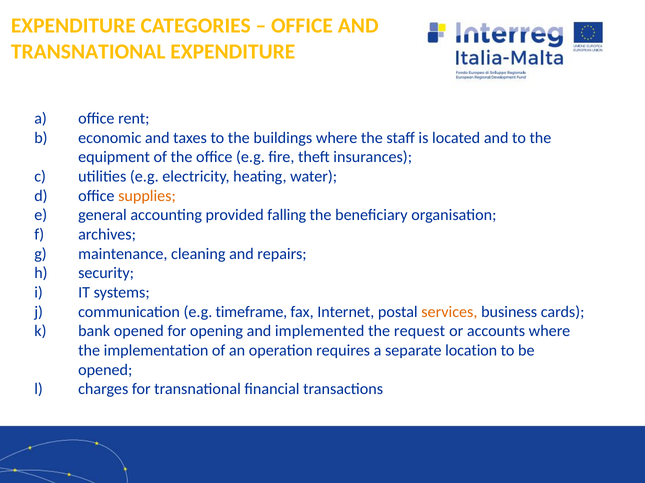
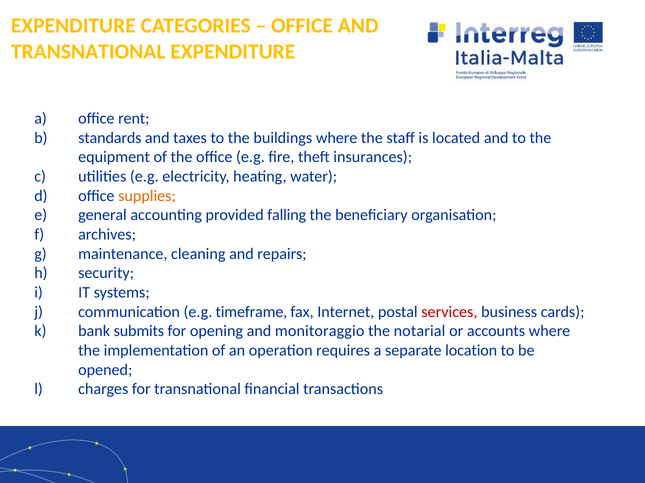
economic: economic -> standards
services colour: orange -> red
bank opened: opened -> submits
implemented: implemented -> monitoraggio
request: request -> notarial
